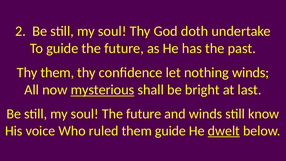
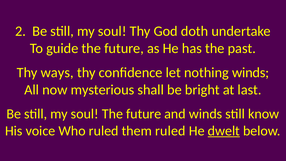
Thy them: them -> ways
mysterious underline: present -> none
them guide: guide -> ruled
